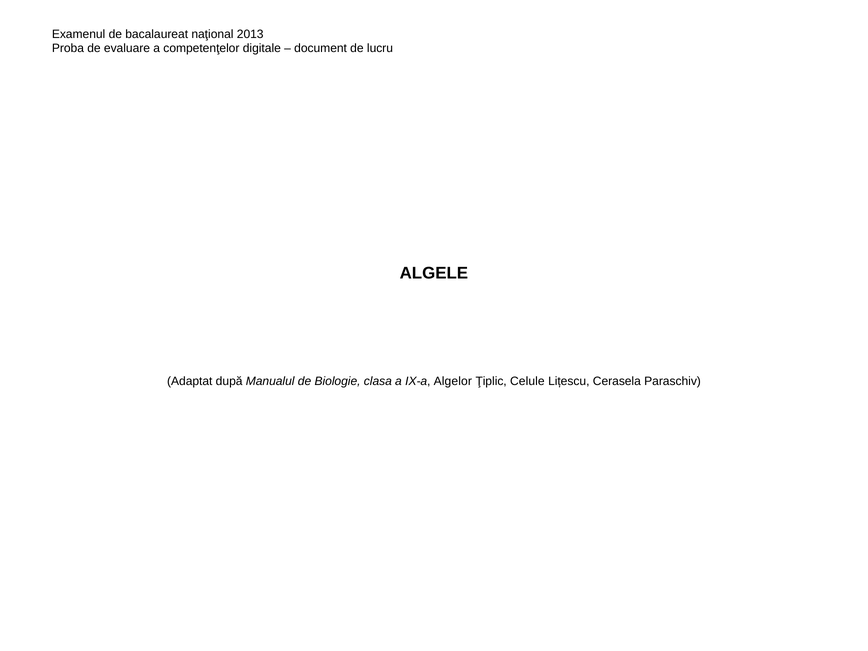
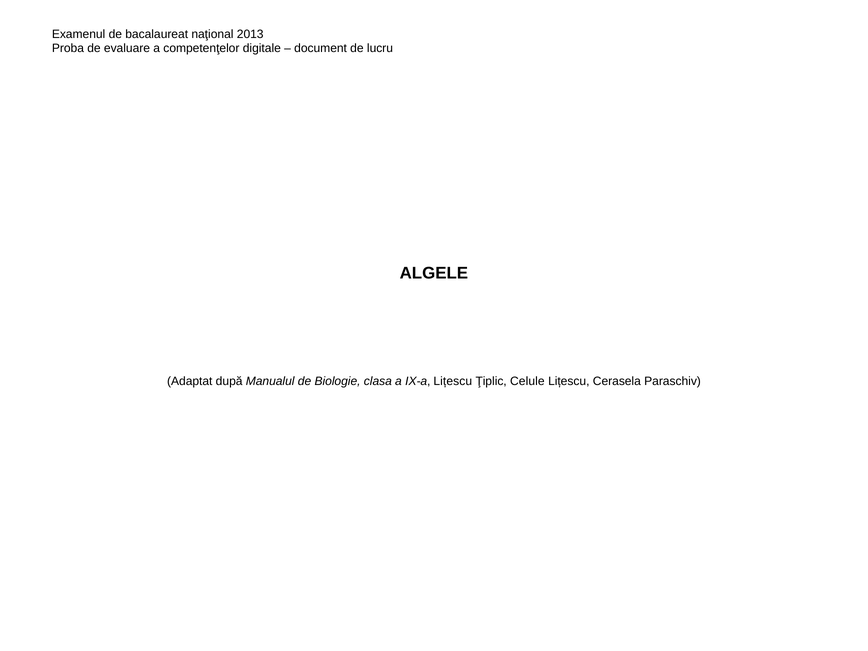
IX-a Algelor: Algelor -> Lițescu
